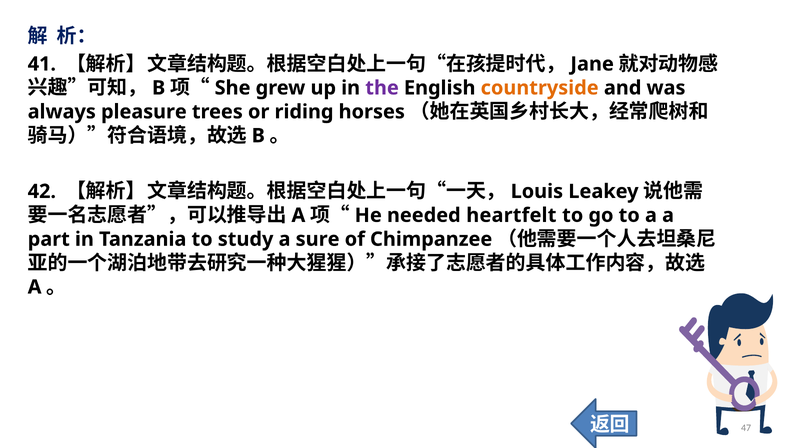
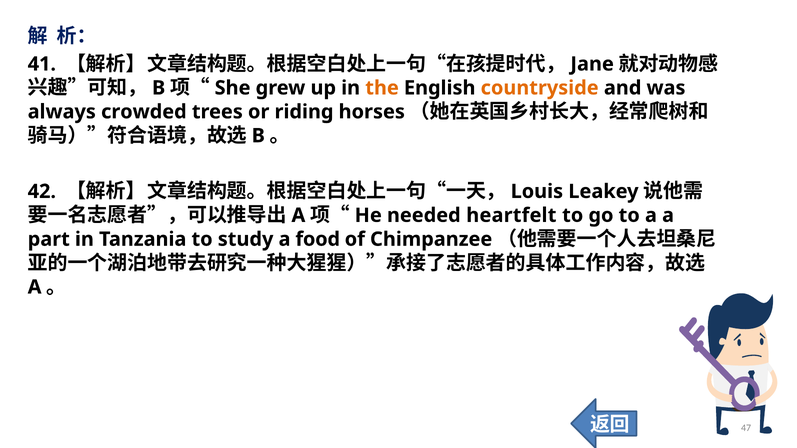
the colour: purple -> orange
pleasure: pleasure -> crowded
sure: sure -> food
